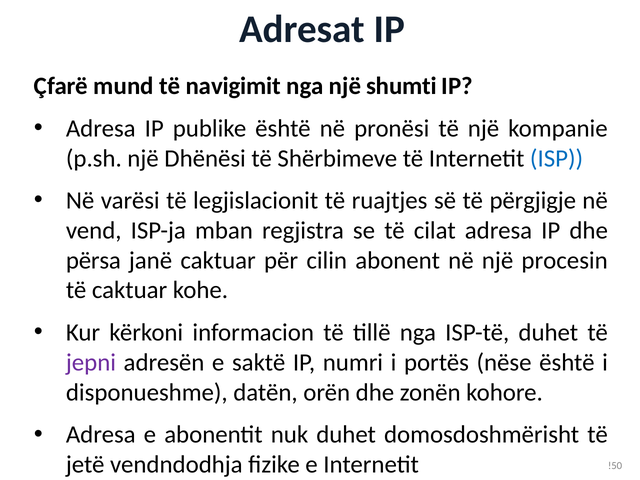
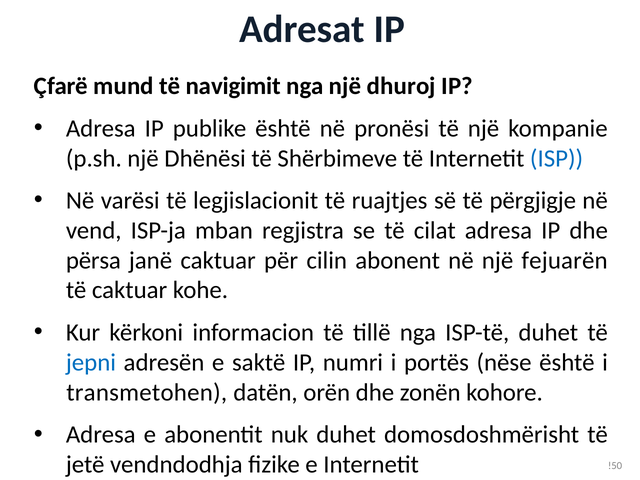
shumti: shumti -> dhuroj
procesin: procesin -> fejuarën
jepni colour: purple -> blue
disponueshme: disponueshme -> transmetohen
